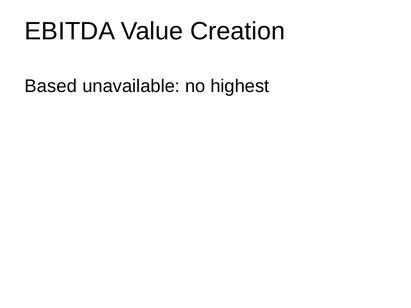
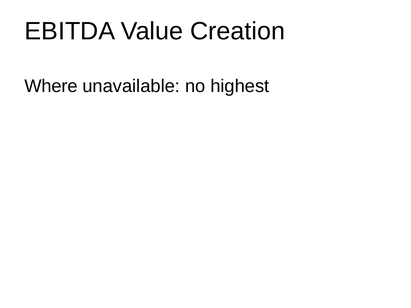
Based: Based -> Where
